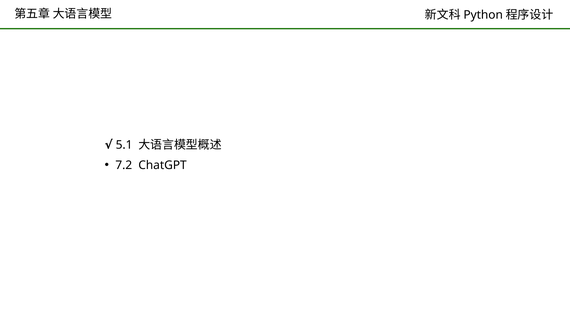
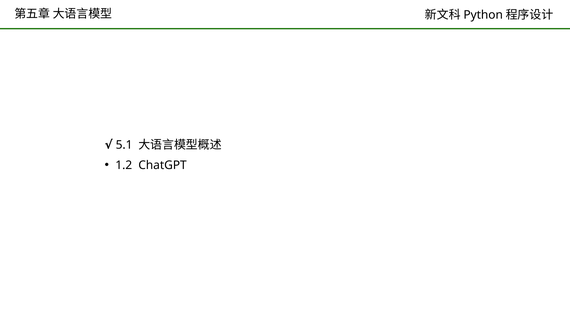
7.2: 7.2 -> 1.2
